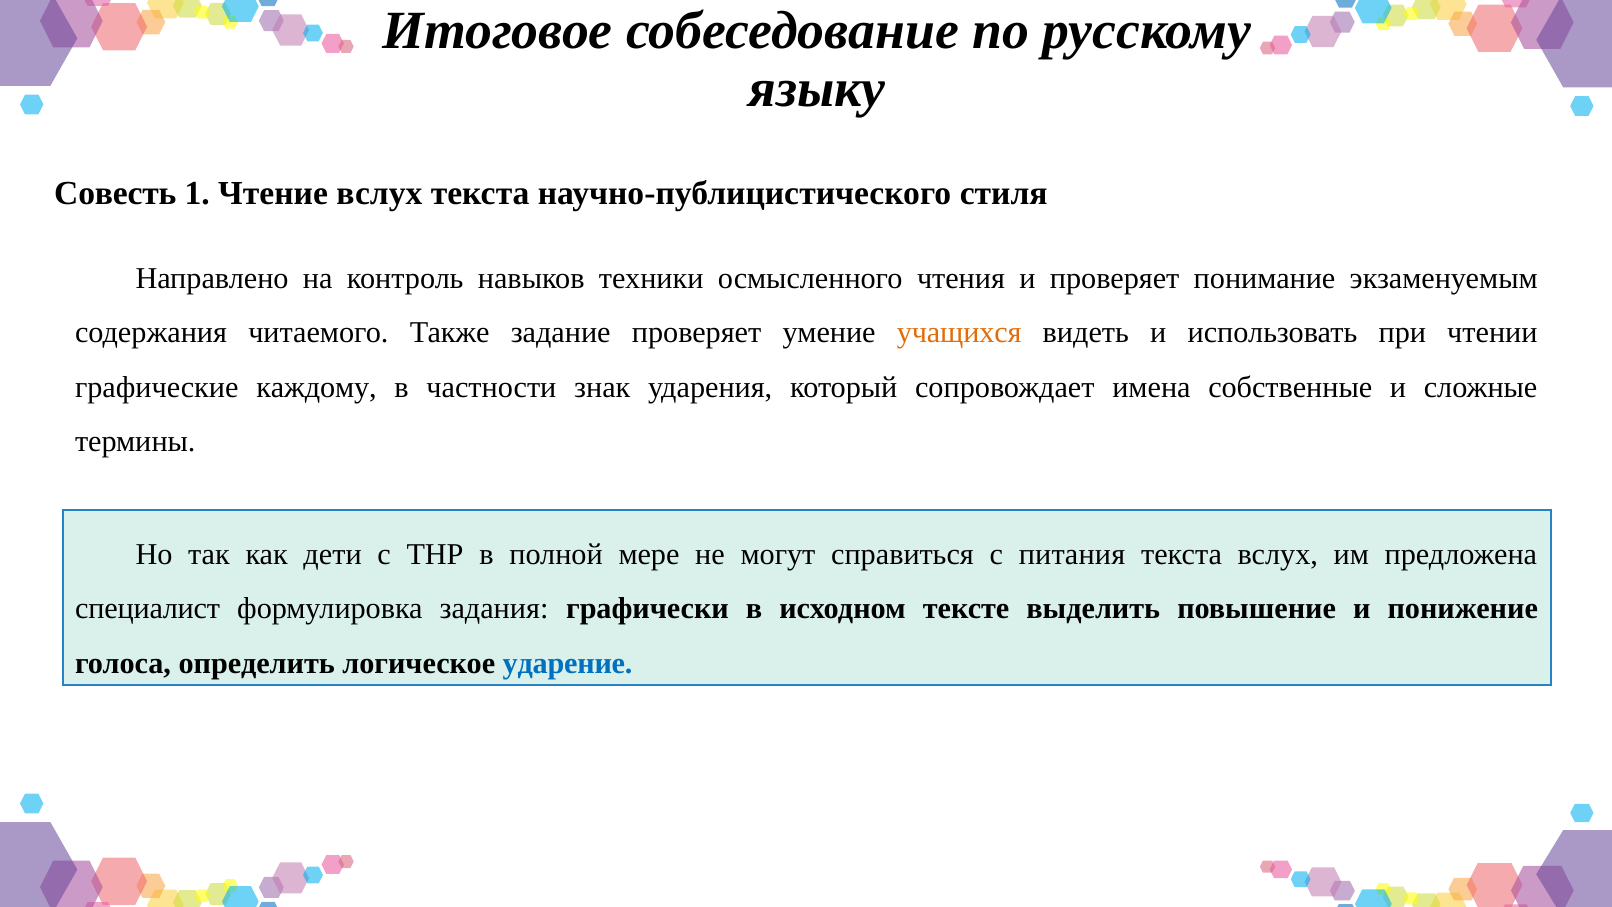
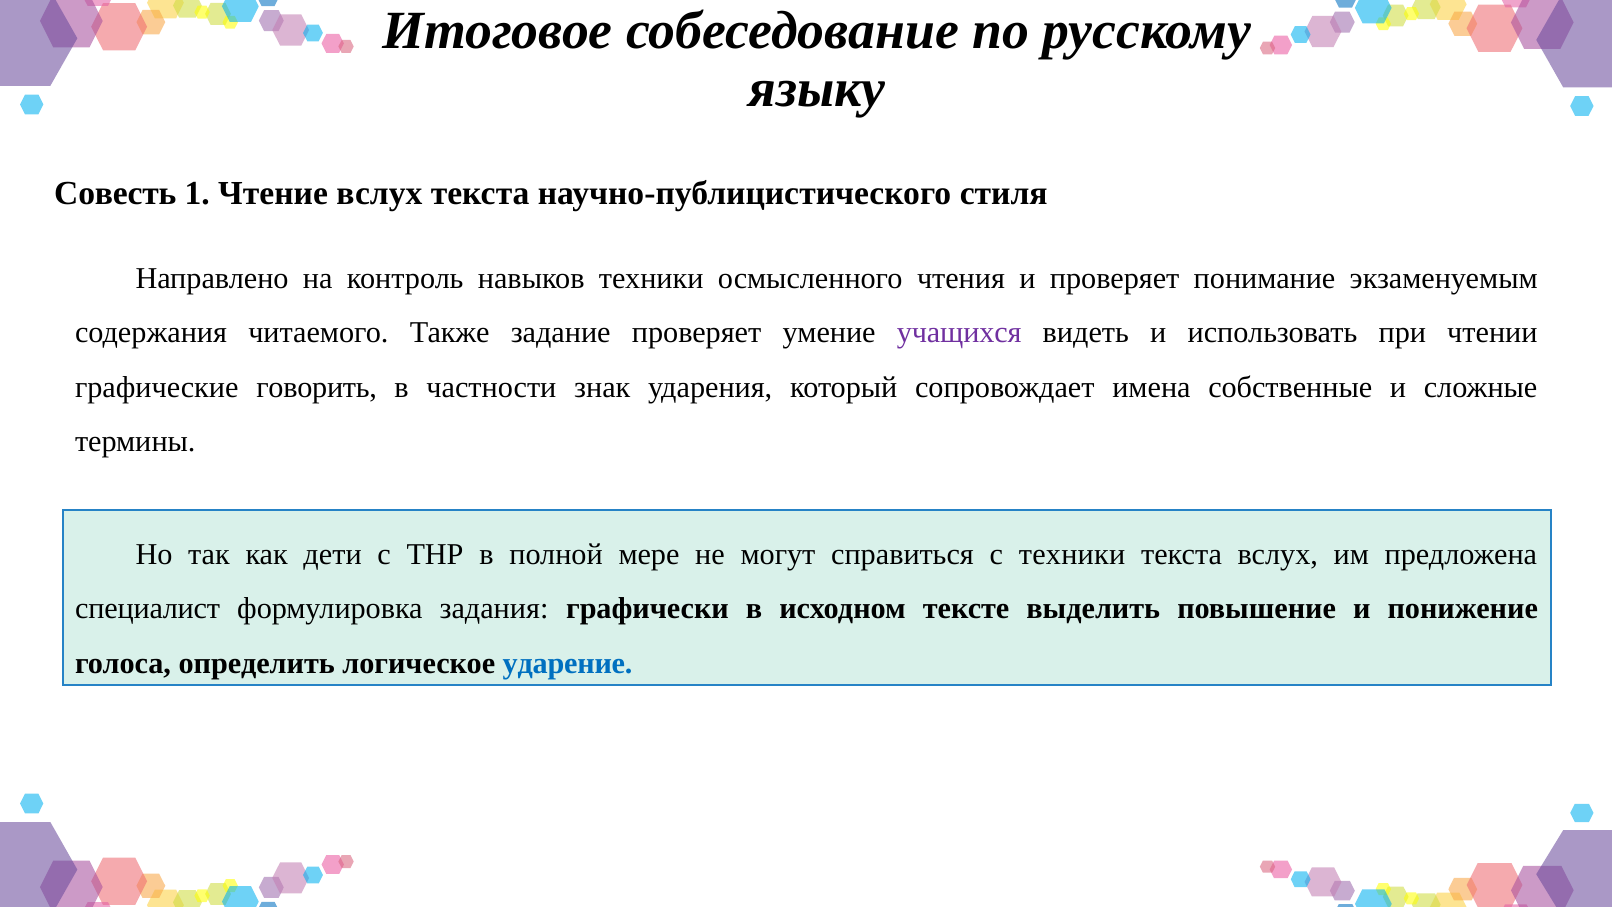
учащихся colour: orange -> purple
каждому: каждому -> говорить
с питания: питания -> техники
